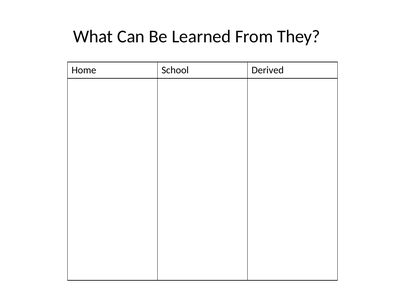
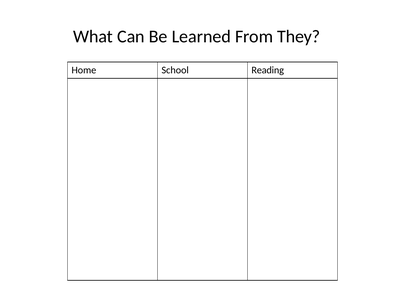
Derived: Derived -> Reading
